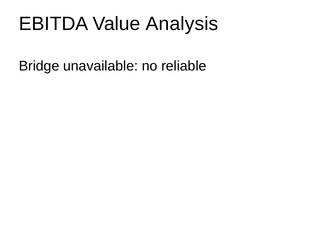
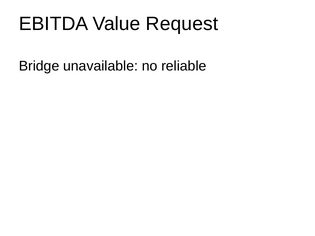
Analysis: Analysis -> Request
